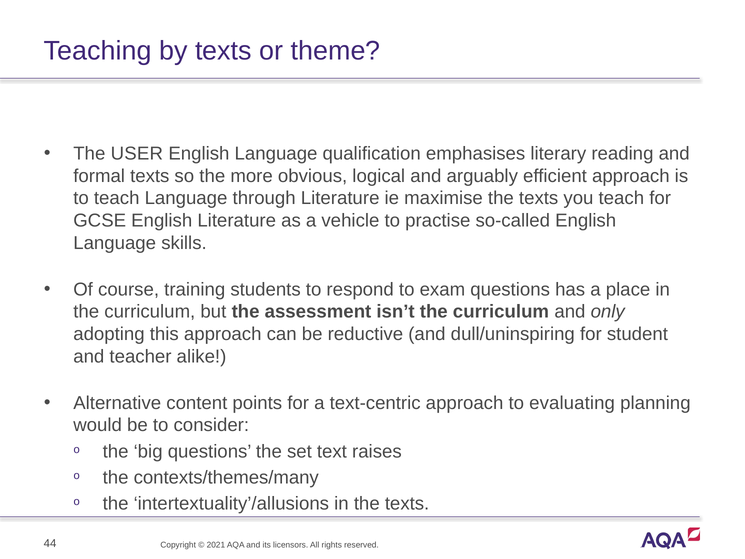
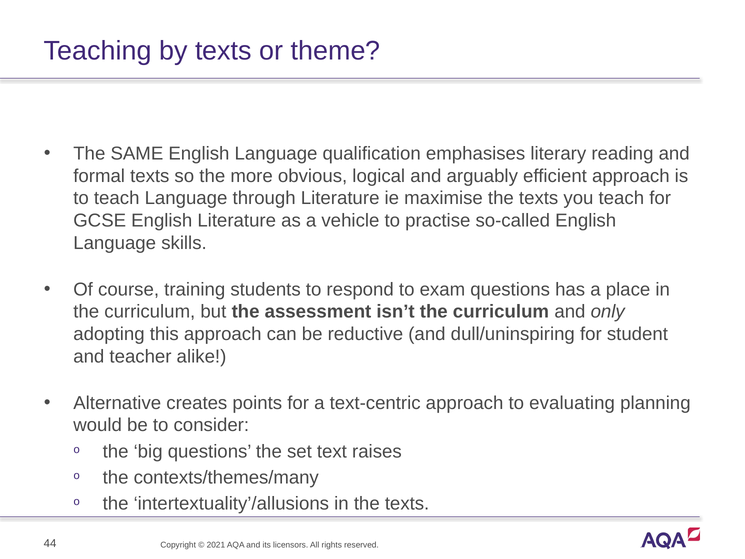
USER: USER -> SAME
content: content -> creates
